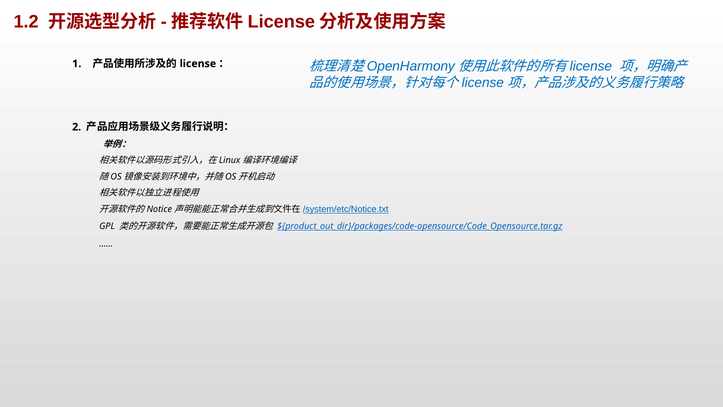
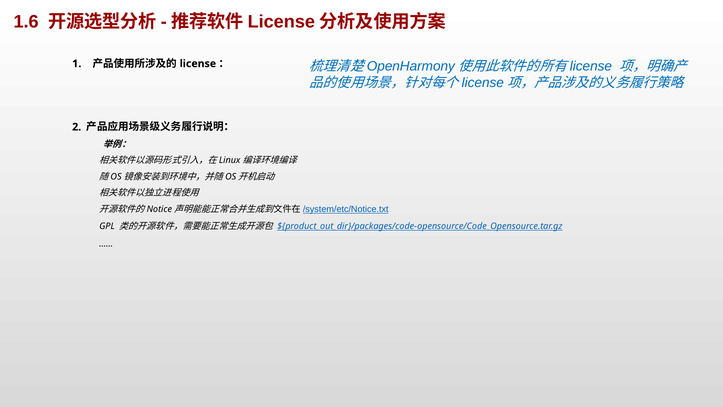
1.2: 1.2 -> 1.6
